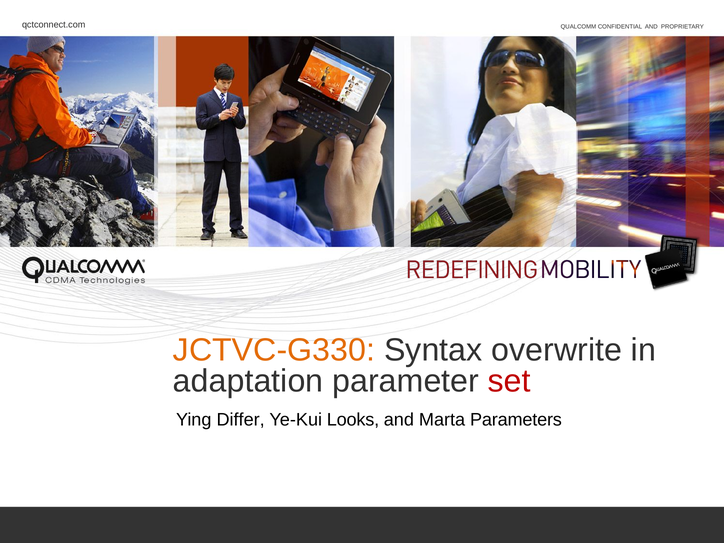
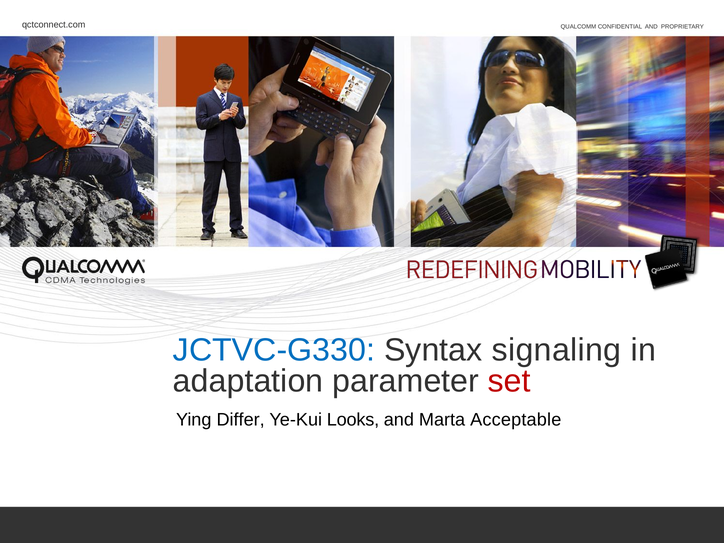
JCTVC-G330 colour: orange -> blue
overwrite: overwrite -> signaling
Parameters: Parameters -> Acceptable
